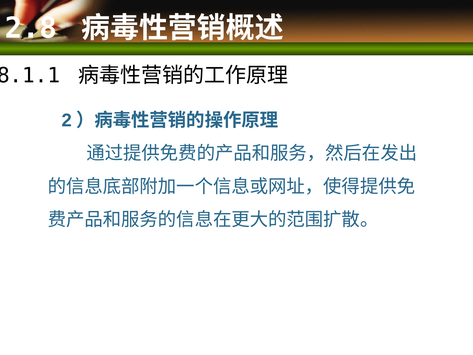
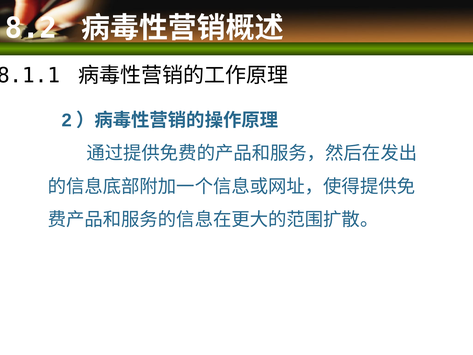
2.8: 2.8 -> 8.2
